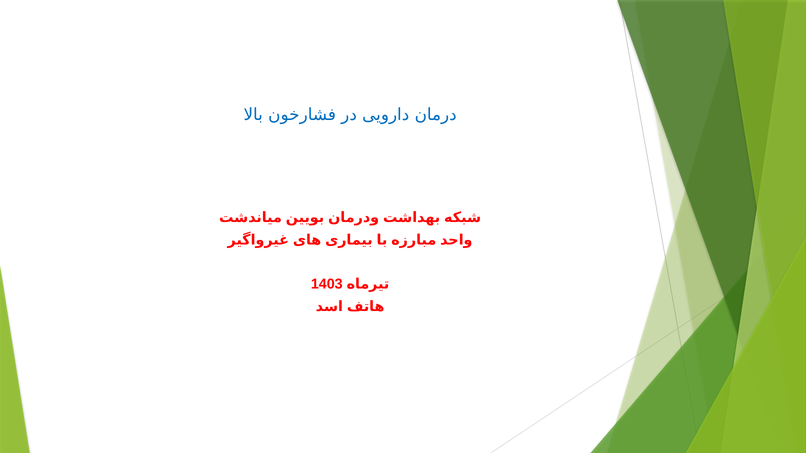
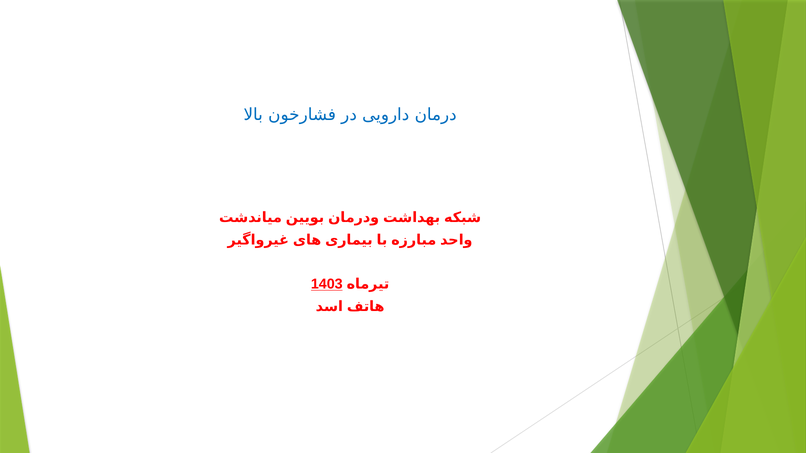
1403 underline: none -> present
